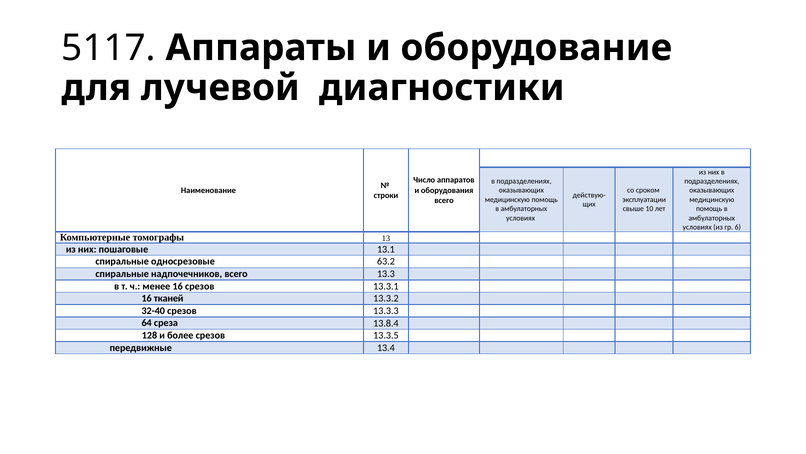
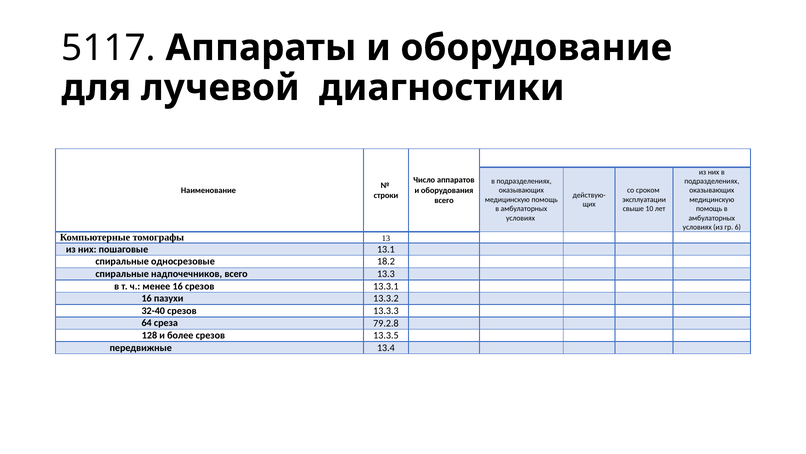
63.2: 63.2 -> 18.2
тканей: тканей -> пазухи
13.8.4: 13.8.4 -> 79.2.8
